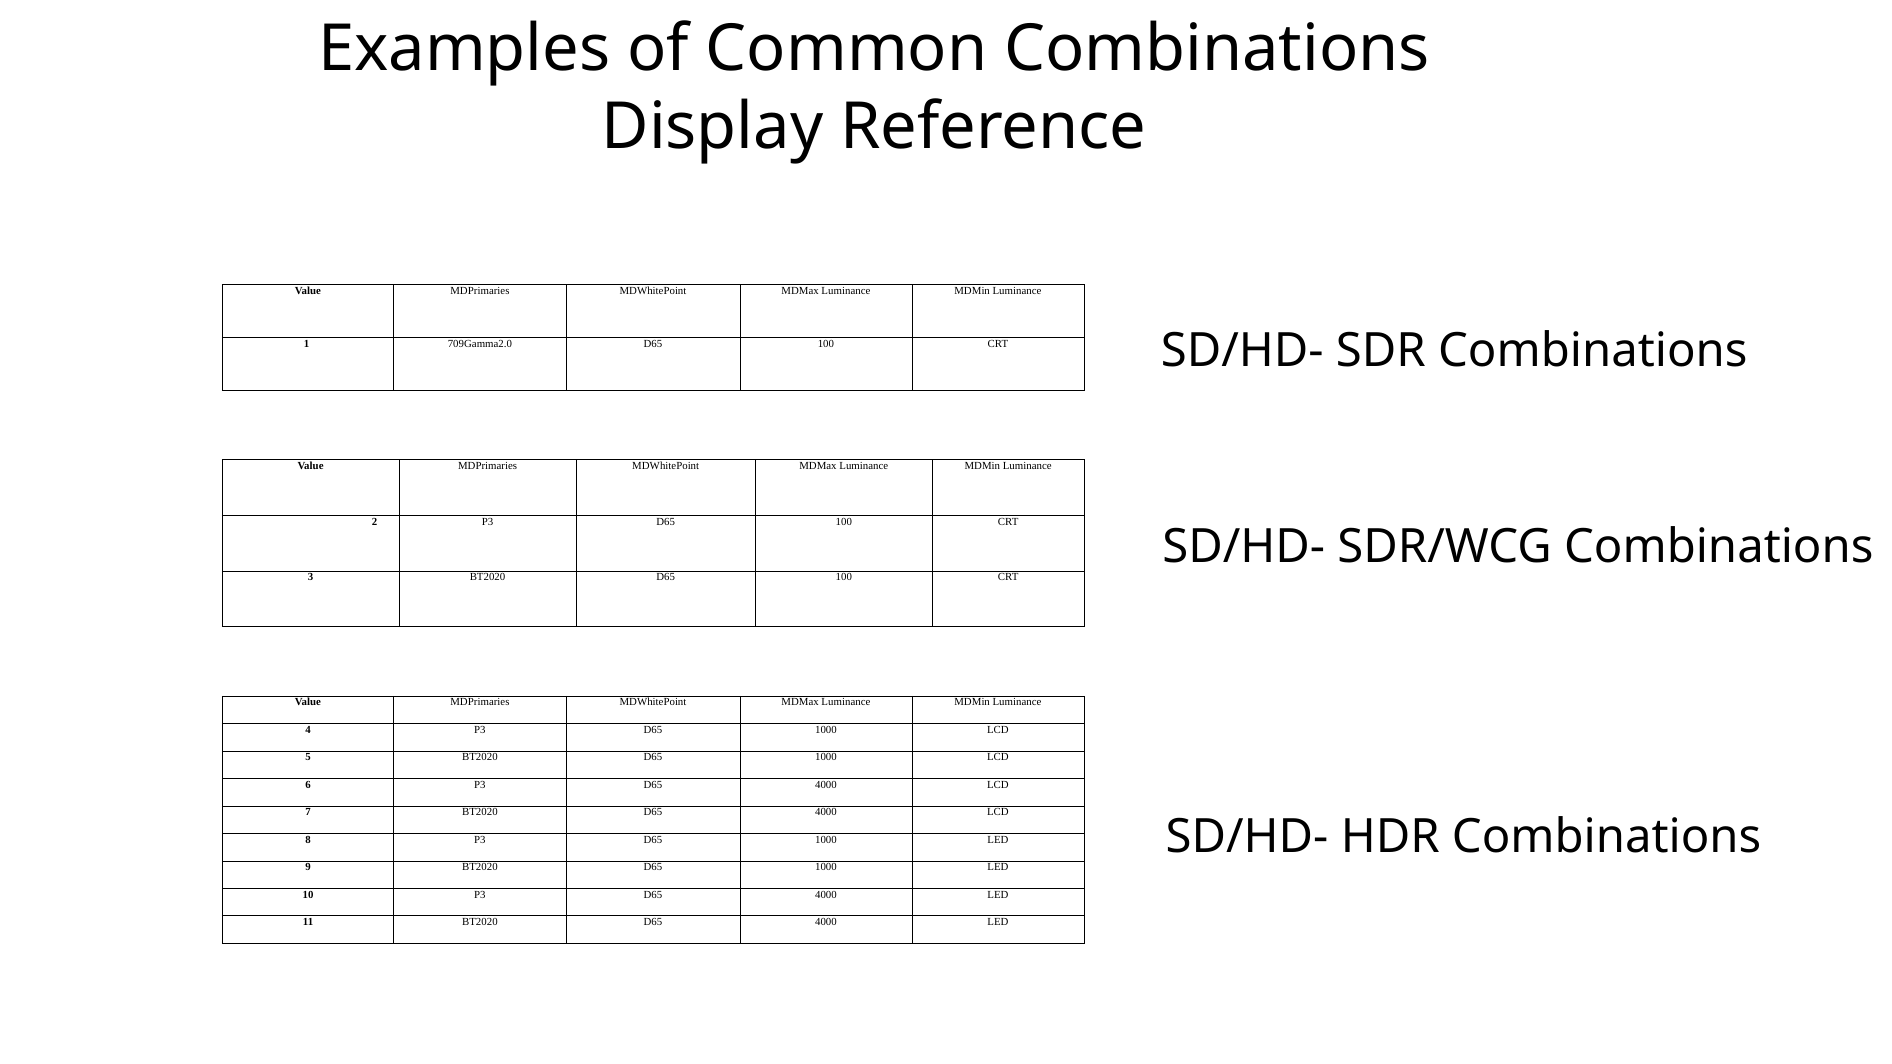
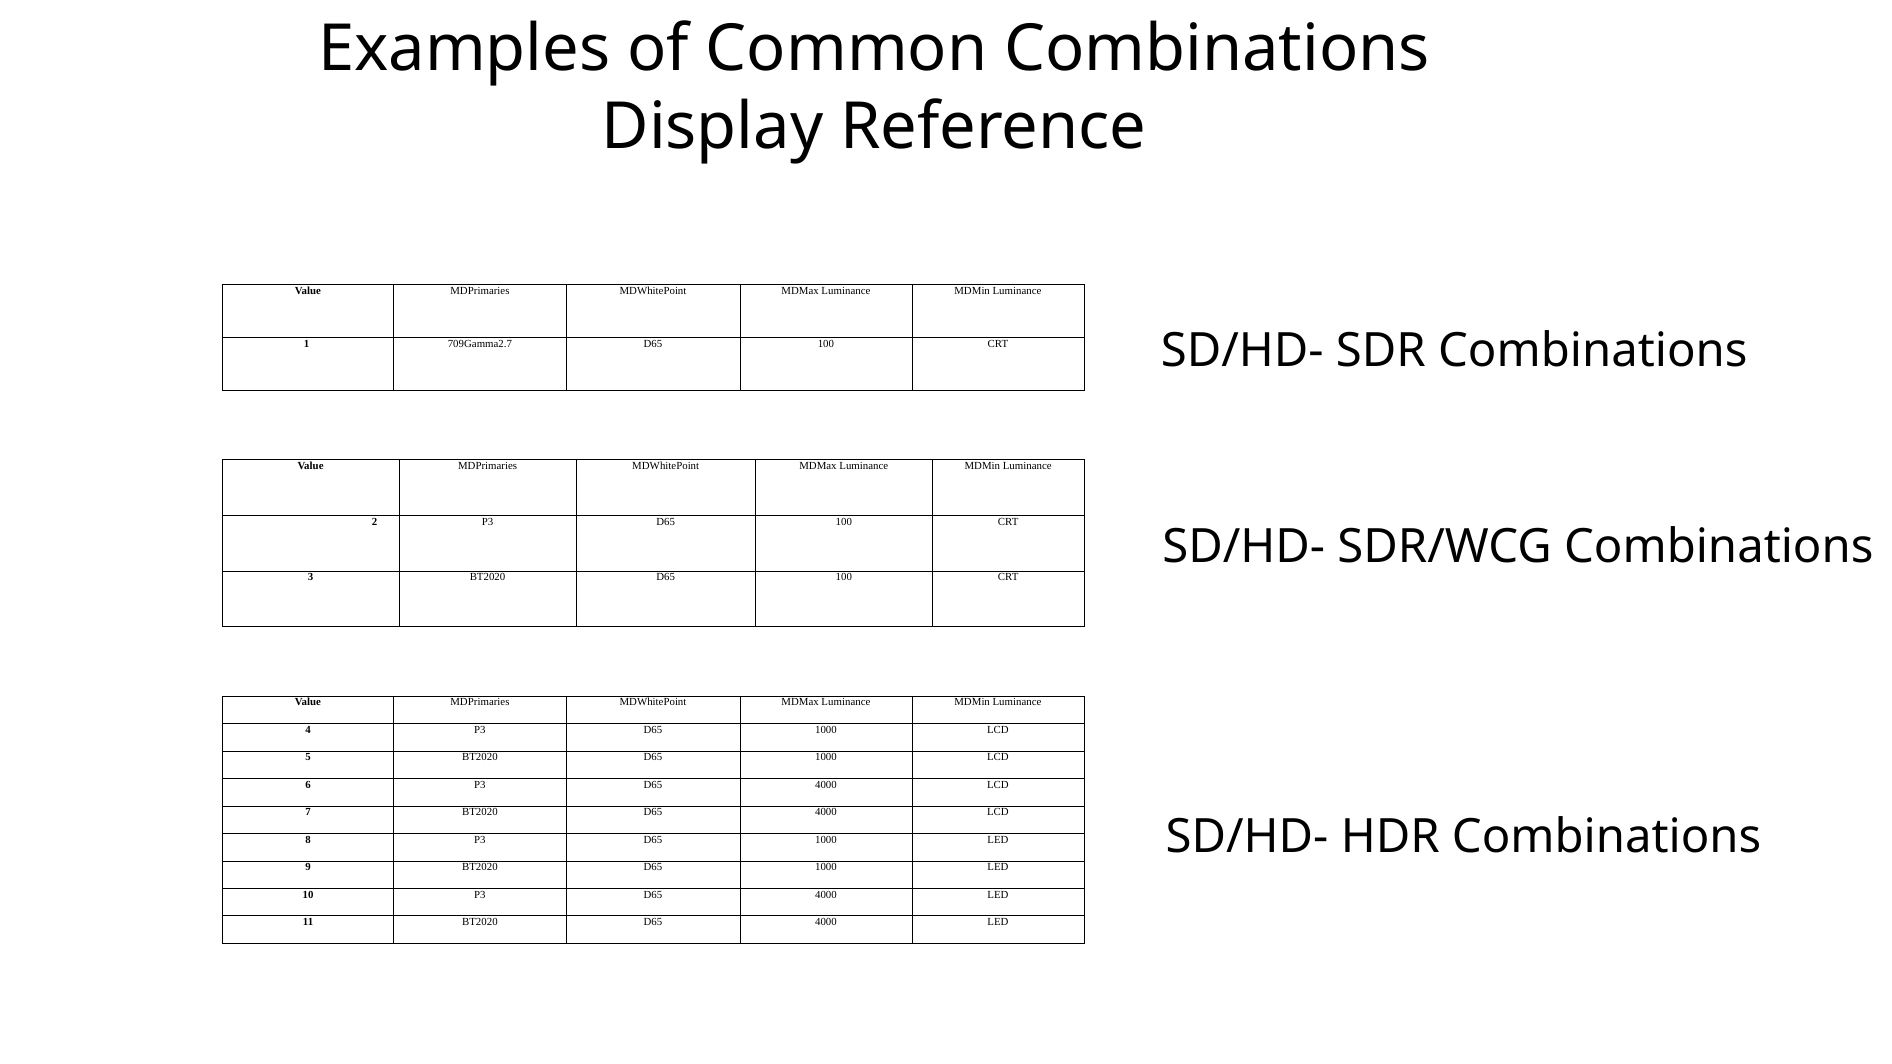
709Gamma2.0: 709Gamma2.0 -> 709Gamma2.7
